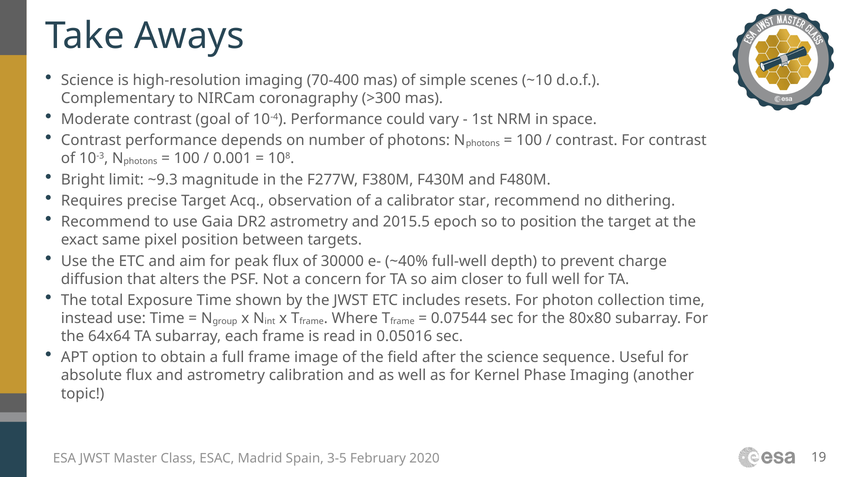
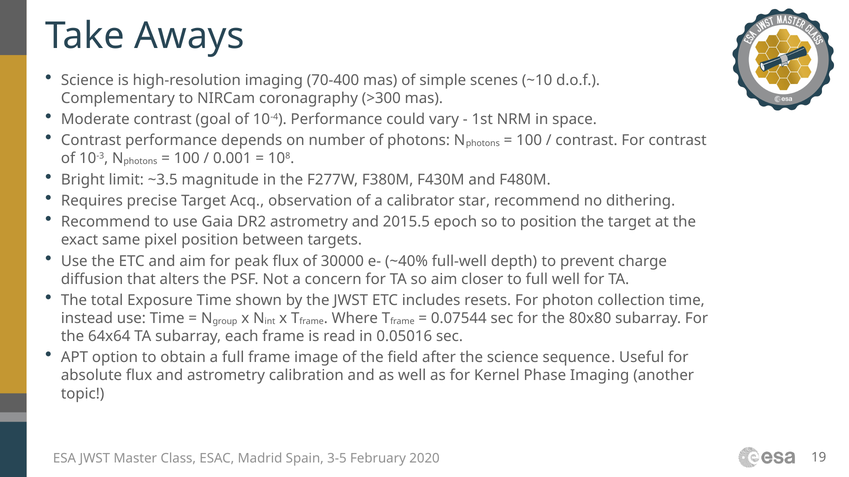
~9.3: ~9.3 -> ~3.5
